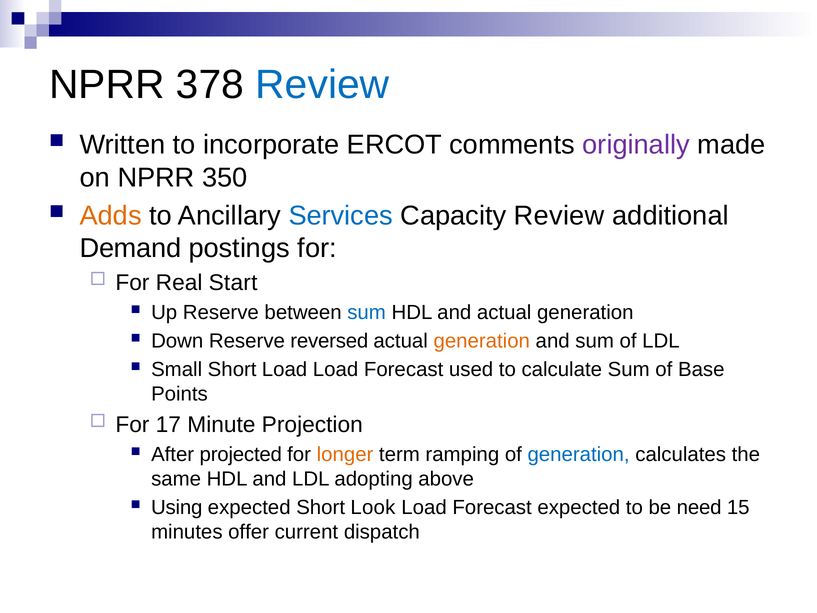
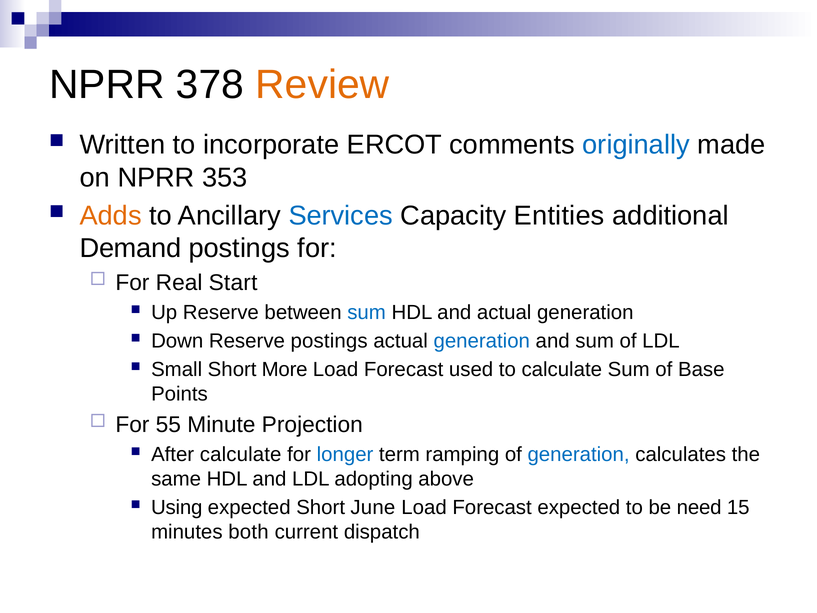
Review at (322, 85) colour: blue -> orange
originally colour: purple -> blue
350: 350 -> 353
Capacity Review: Review -> Entities
Reserve reversed: reversed -> postings
generation at (482, 341) colour: orange -> blue
Short Load: Load -> More
17: 17 -> 55
After projected: projected -> calculate
longer colour: orange -> blue
Look: Look -> June
offer: offer -> both
